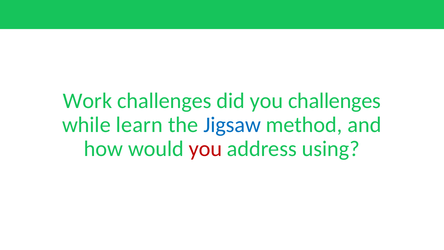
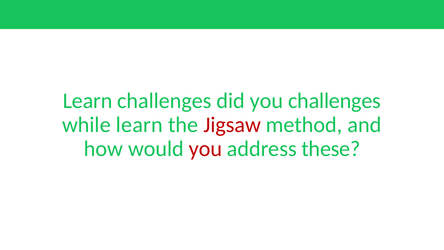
Work at (88, 101): Work -> Learn
Jigsaw colour: blue -> red
using: using -> these
